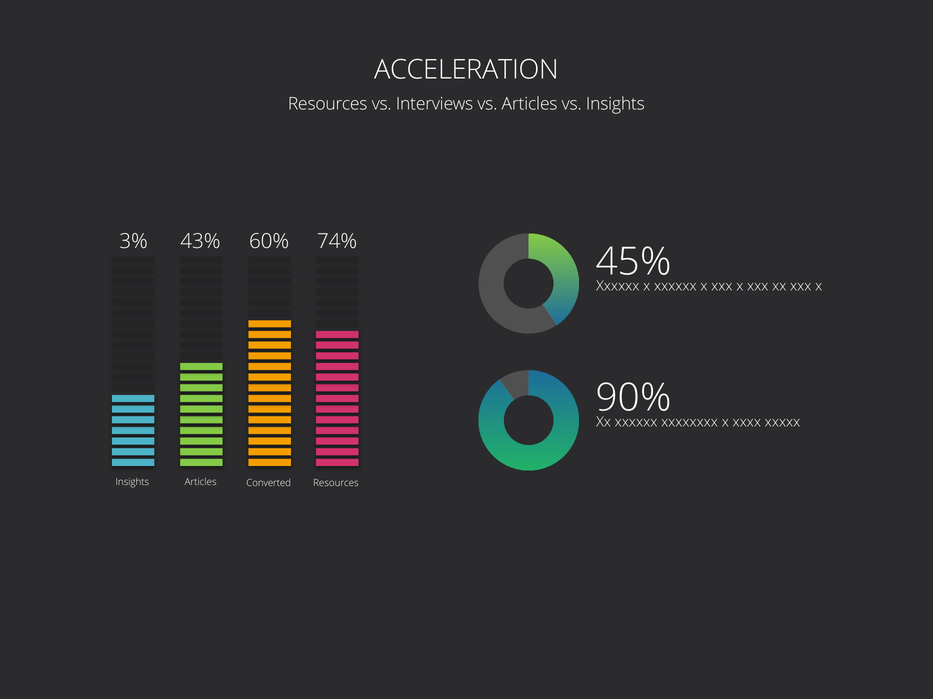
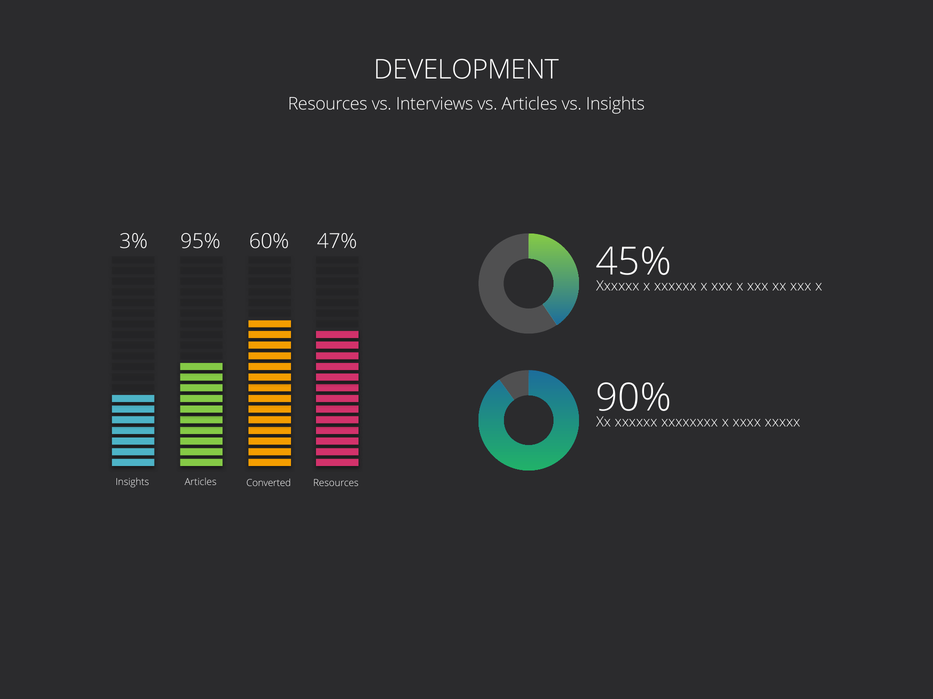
ACCELERATION: ACCELERATION -> DEVELOPMENT
43%: 43% -> 95%
74%: 74% -> 47%
